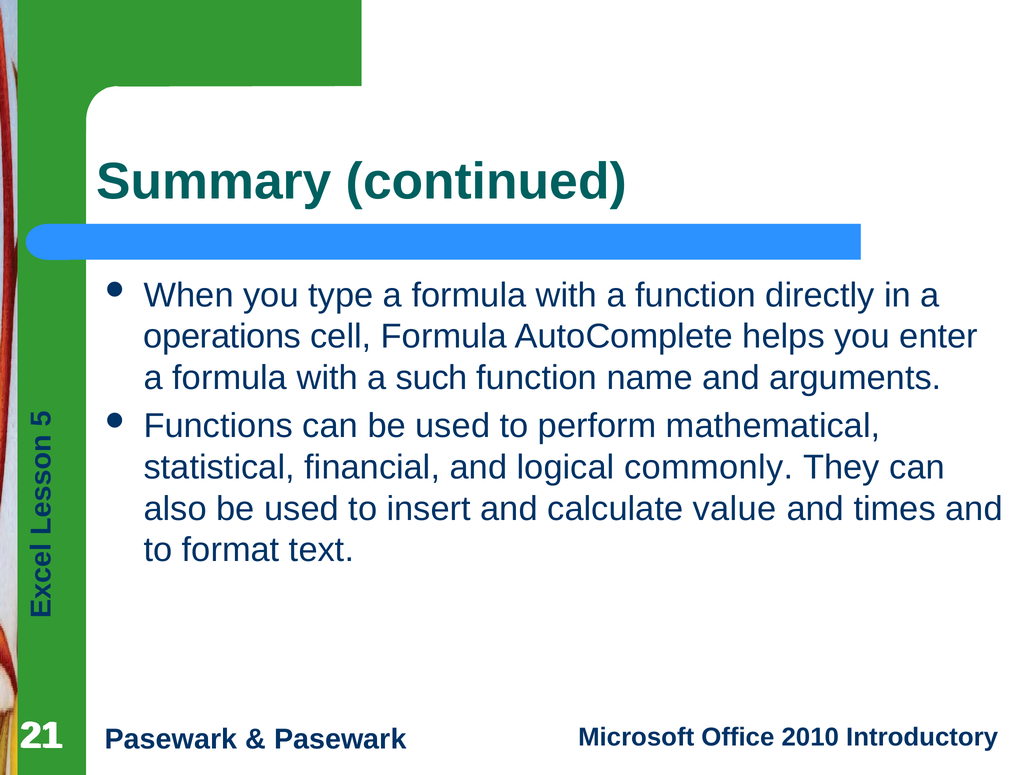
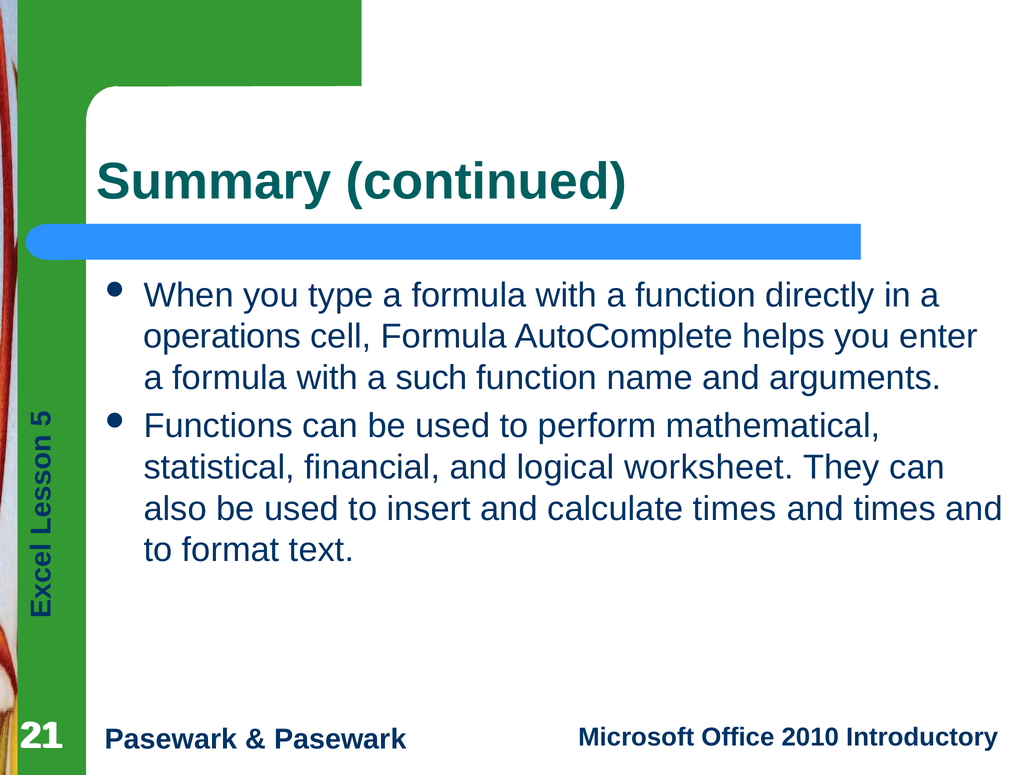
commonly: commonly -> worksheet
calculate value: value -> times
